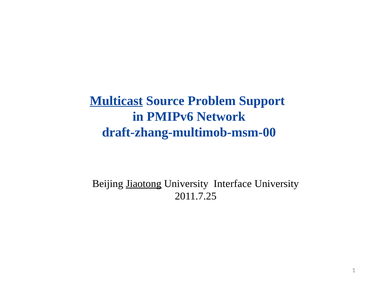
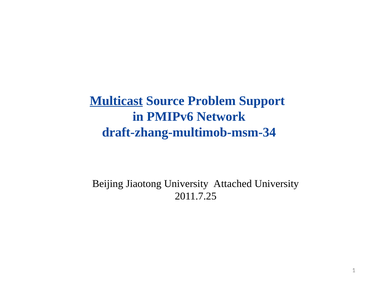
draft-zhang-multimob-msm-00: draft-zhang-multimob-msm-00 -> draft-zhang-multimob-msm-34
Jiaotong underline: present -> none
Interface: Interface -> Attached
